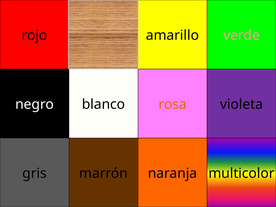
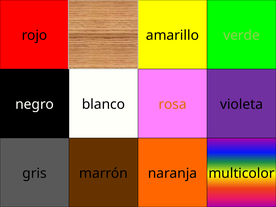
verde colour: pink -> light green
